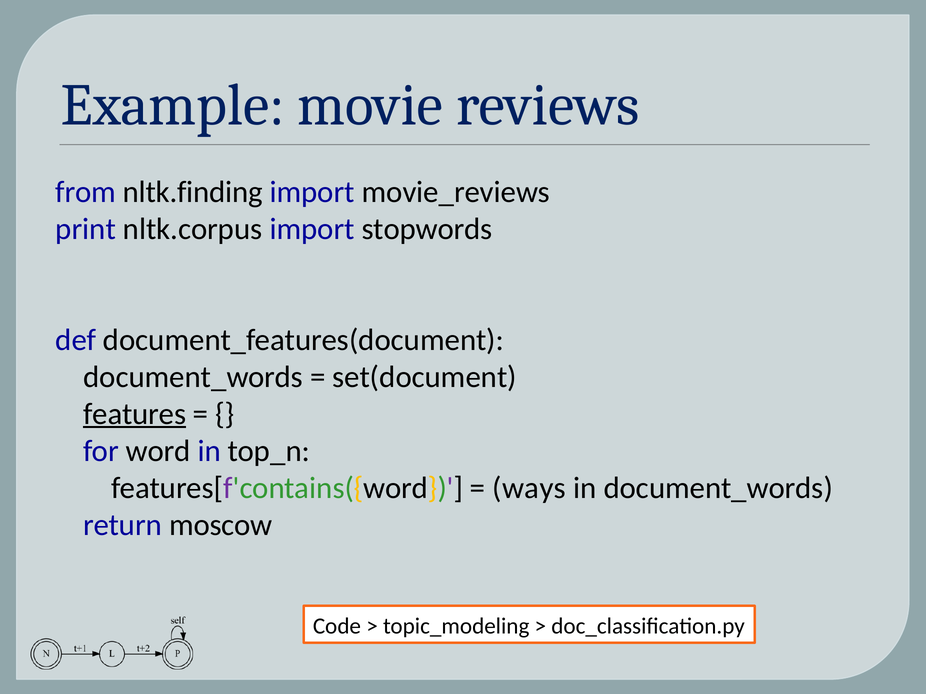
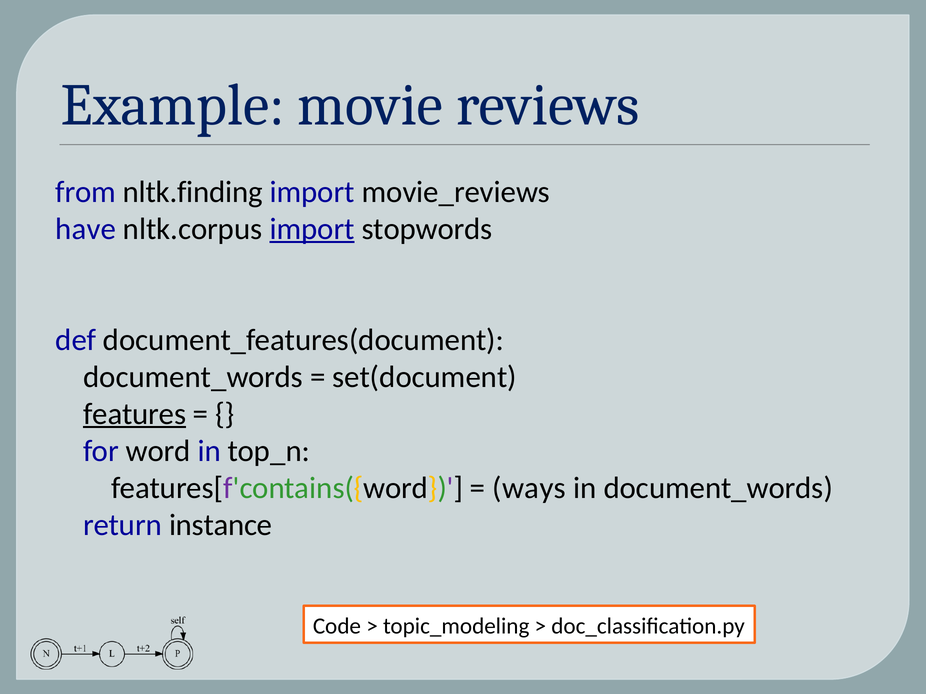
print: print -> have
import at (312, 229) underline: none -> present
moscow: moscow -> instance
